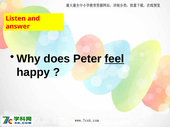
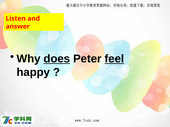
does underline: none -> present
